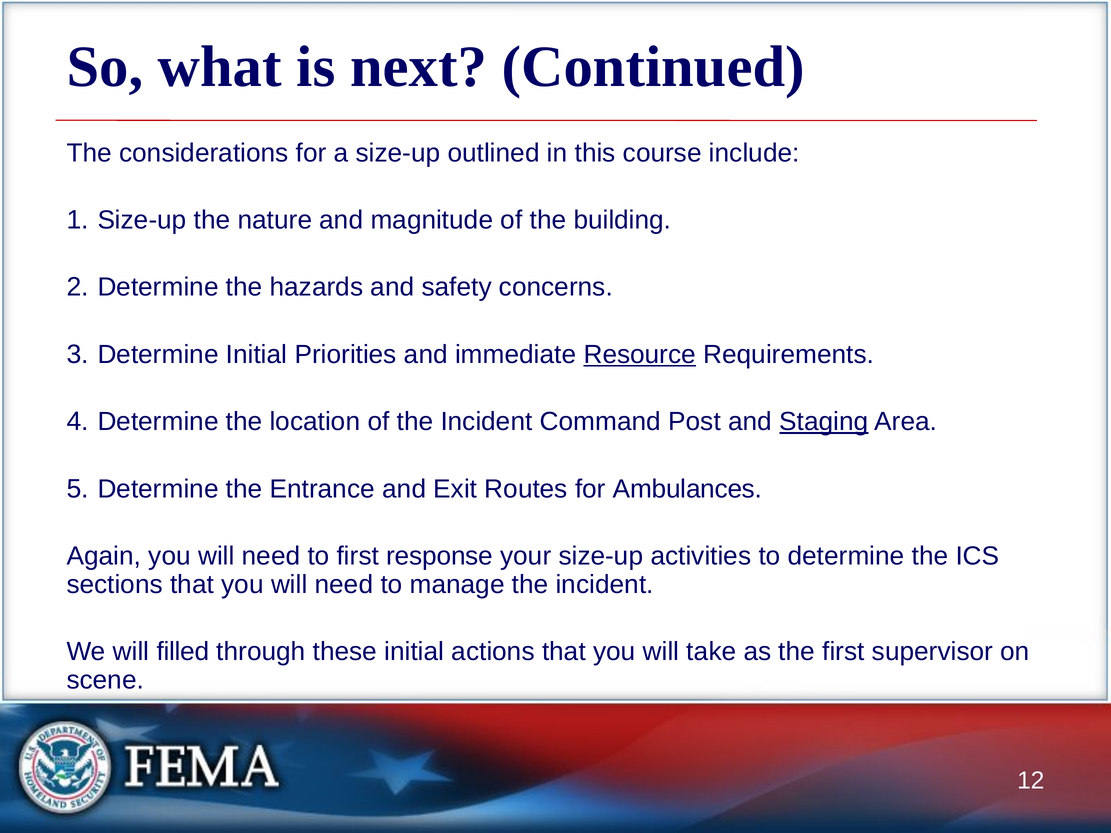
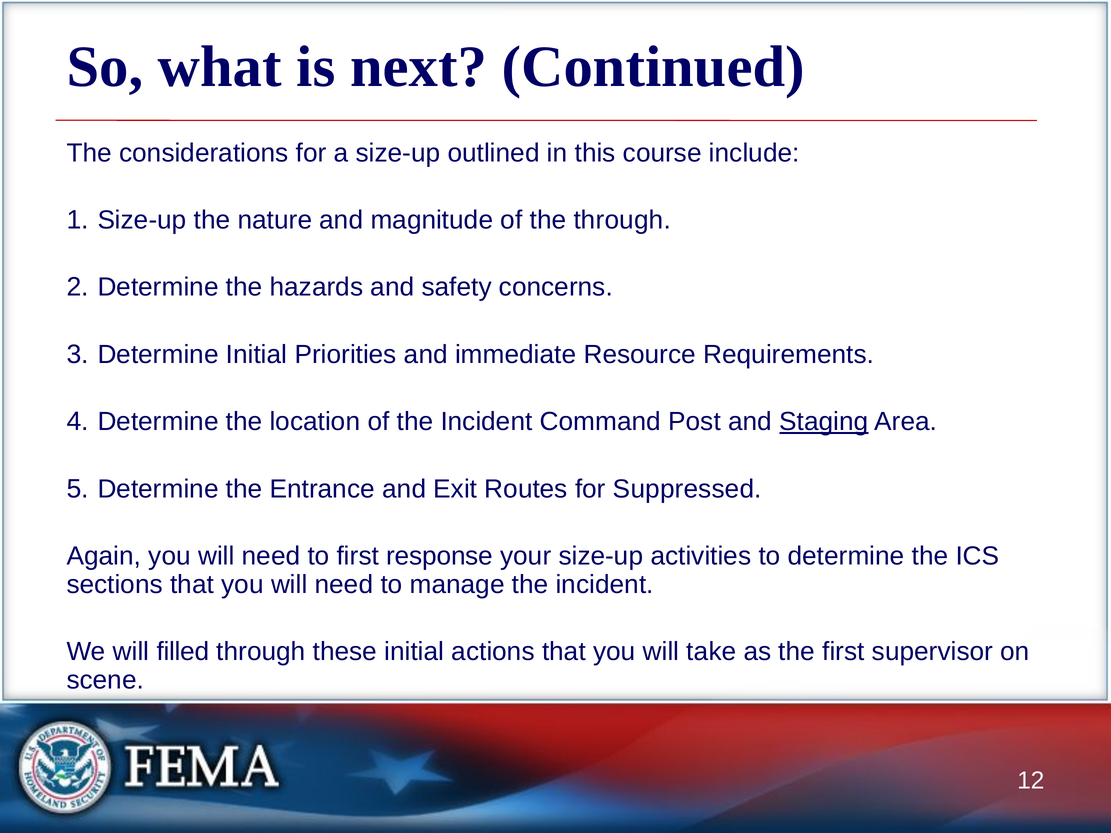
the building: building -> through
Resource underline: present -> none
Ambulances: Ambulances -> Suppressed
